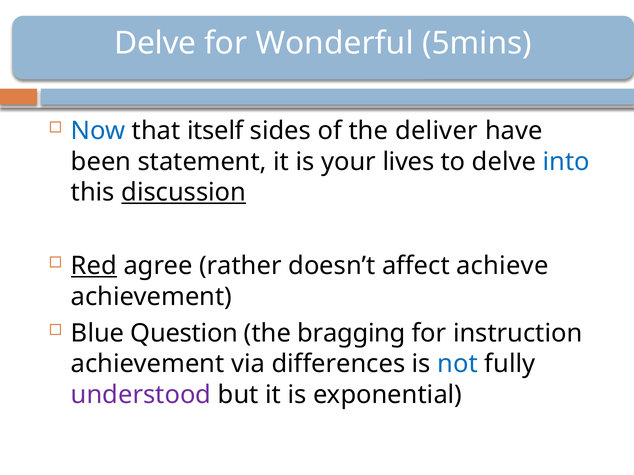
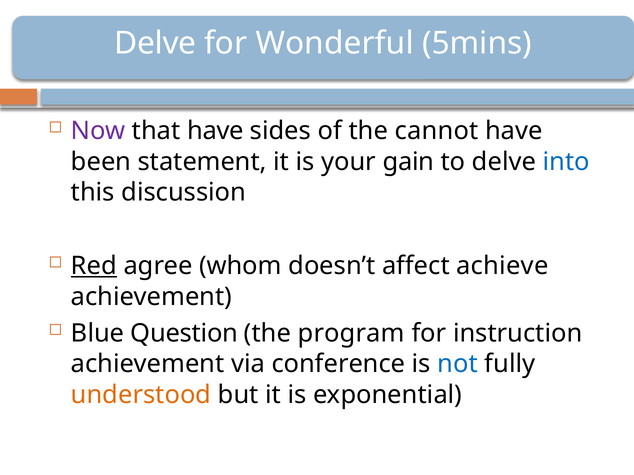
Now colour: blue -> purple
that itself: itself -> have
deliver: deliver -> cannot
lives: lives -> gain
discussion underline: present -> none
rather: rather -> whom
bragging: bragging -> program
differences: differences -> conference
understood colour: purple -> orange
